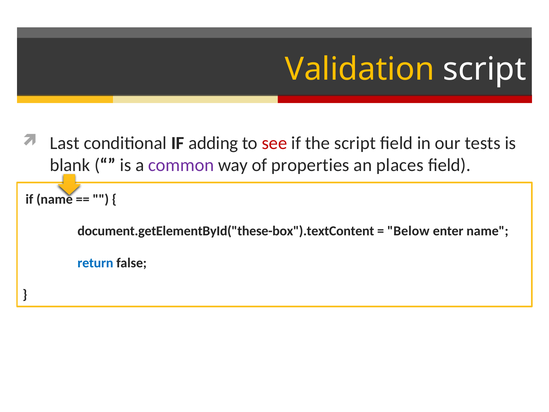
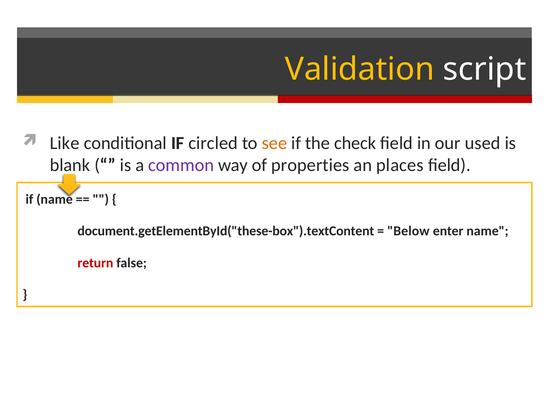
Last: Last -> Like
adding: adding -> circled
see colour: red -> orange
the script: script -> check
tests: tests -> used
return colour: blue -> red
